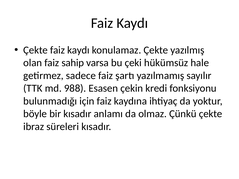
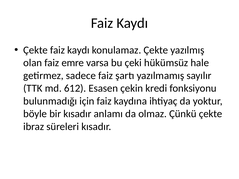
sahip: sahip -> emre
988: 988 -> 612
